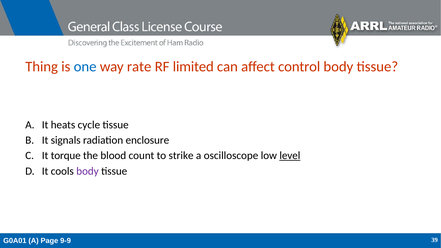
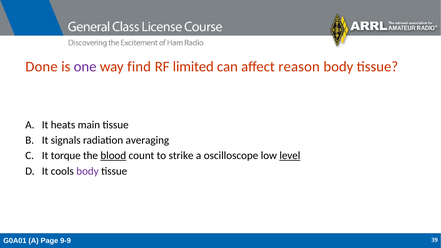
Thing: Thing -> Done
one colour: blue -> purple
rate: rate -> find
control: control -> reason
cycle: cycle -> main
enclosure: enclosure -> averaging
blood underline: none -> present
